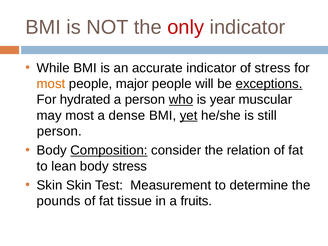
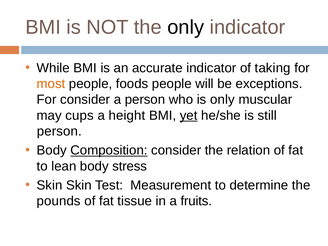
only at (186, 27) colour: red -> black
of stress: stress -> taking
major: major -> foods
exceptions underline: present -> none
For hydrated: hydrated -> consider
who underline: present -> none
is year: year -> only
may most: most -> cups
dense: dense -> height
